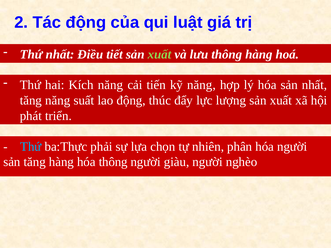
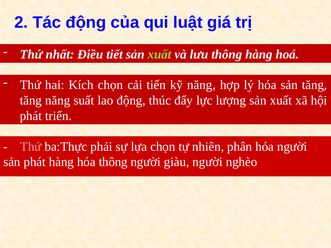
Kích năng: năng -> chọn
sản nhất: nhất -> tăng
Thứ at (31, 147) colour: light blue -> pink
sản tăng: tăng -> phát
